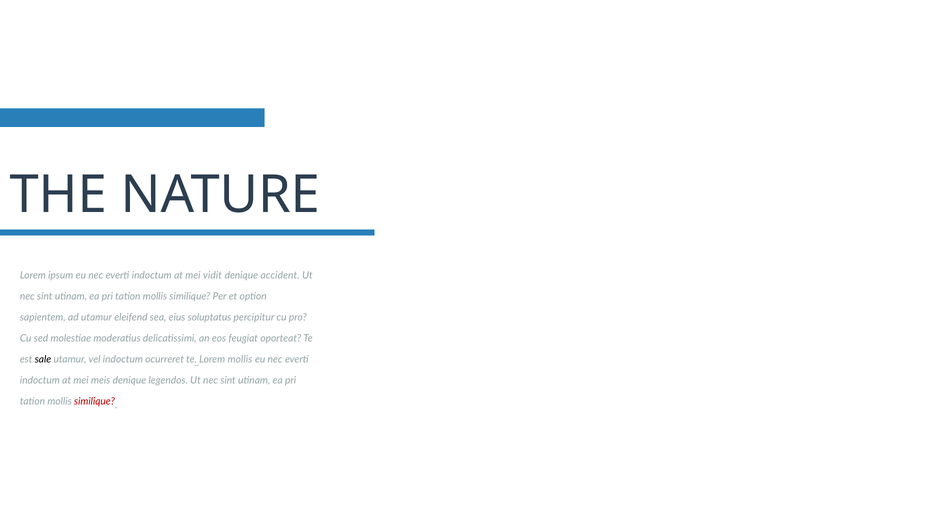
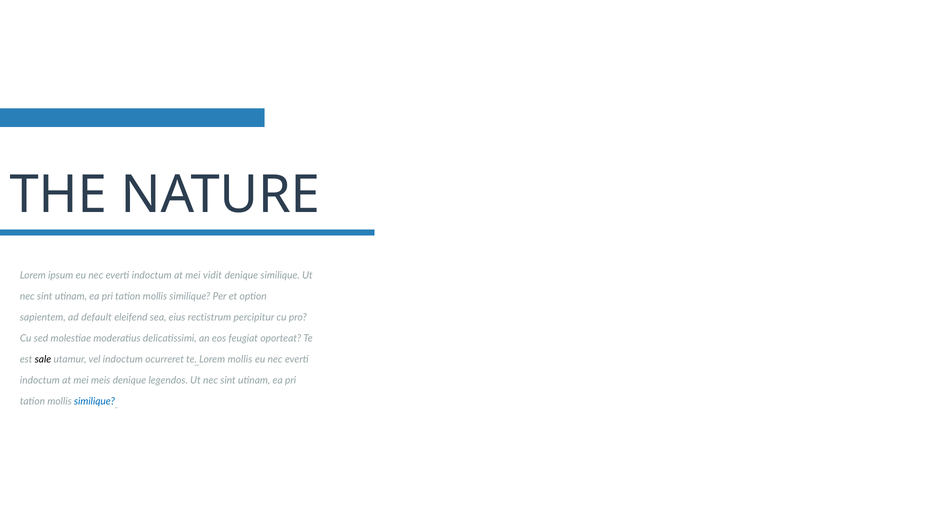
denique accident: accident -> similique
ad utamur: utamur -> default
soluptatus: soluptatus -> rectistrum
similique at (95, 402) colour: red -> blue
